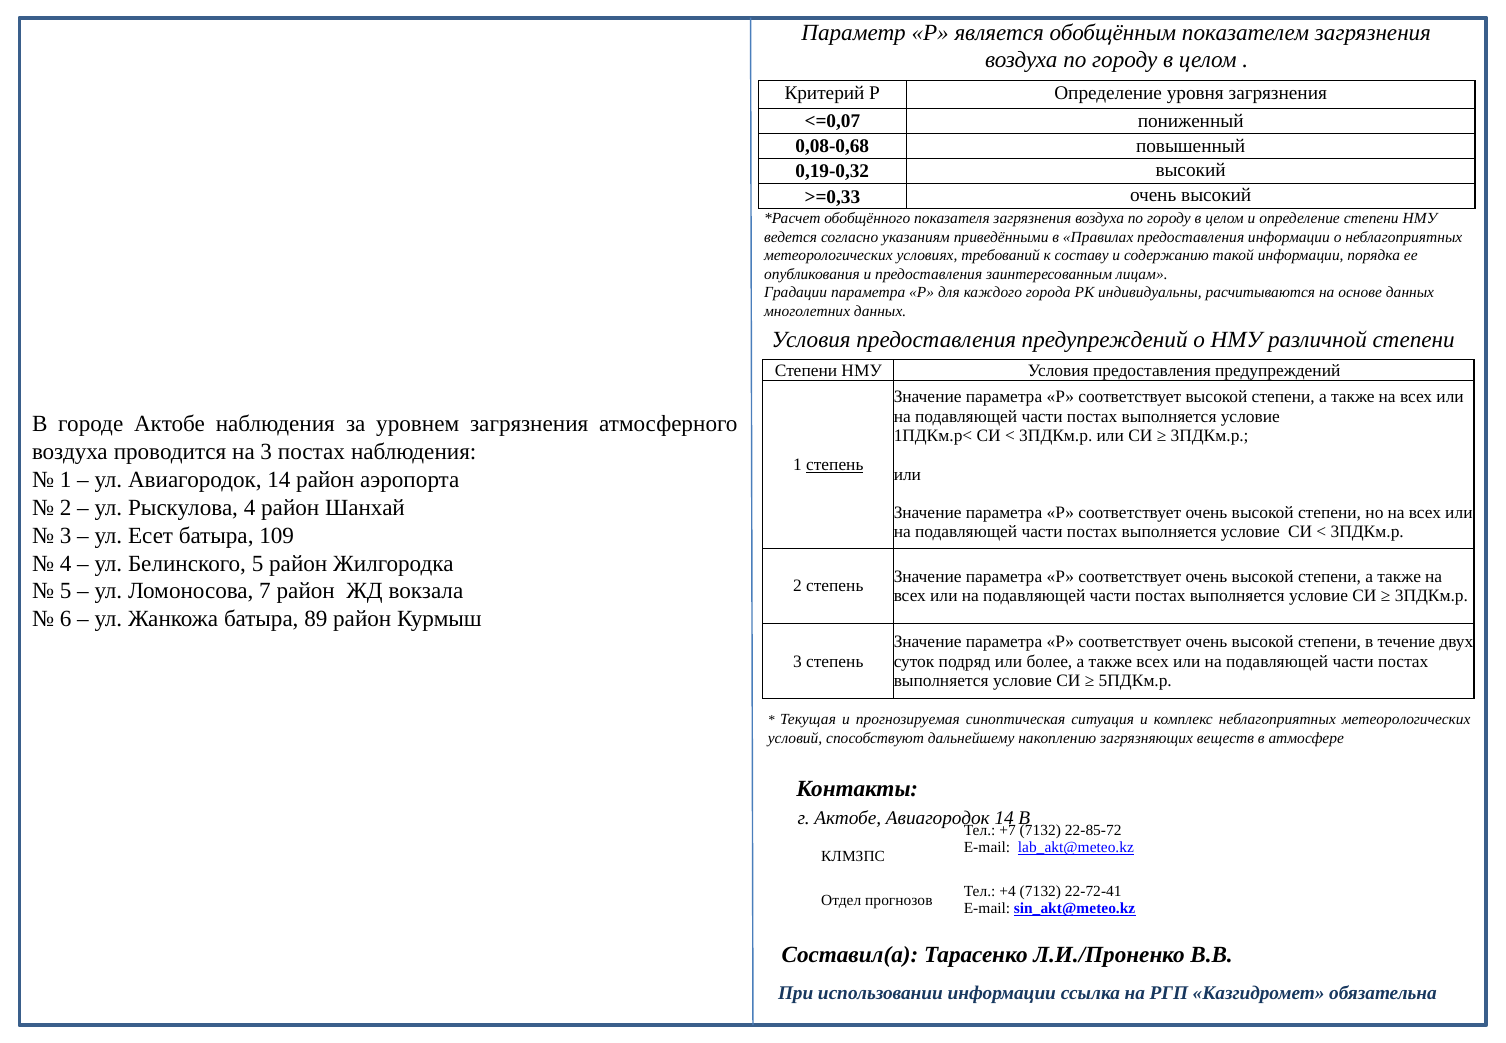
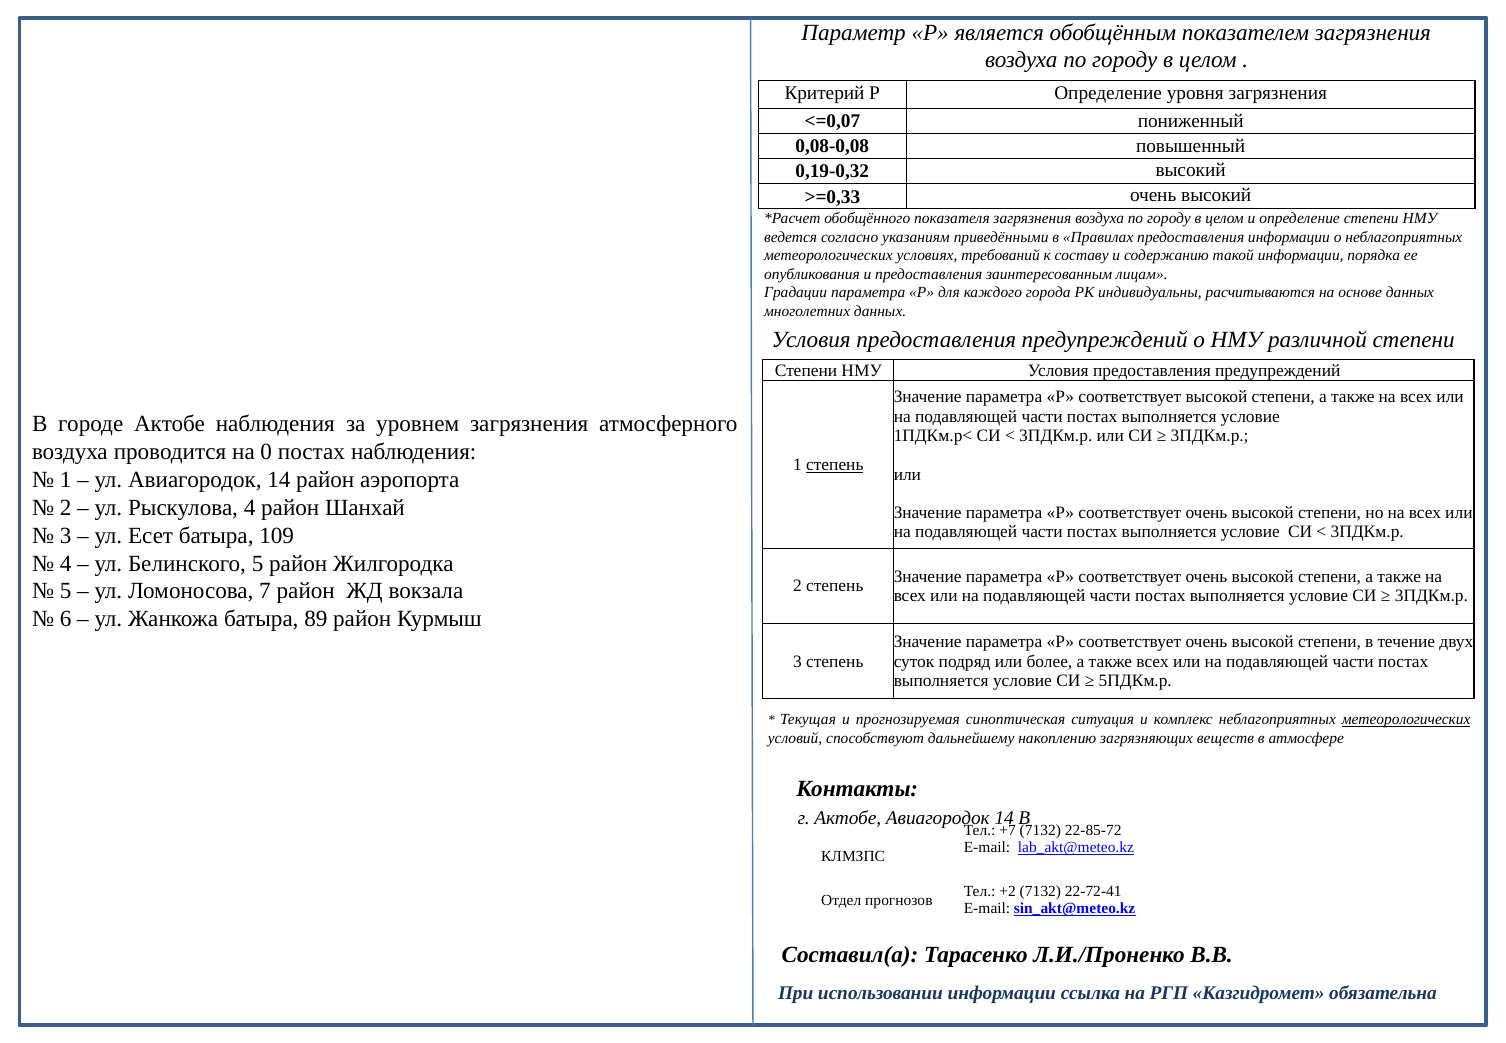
0,08-0,68: 0,08-0,68 -> 0,08-0,08
на 3: 3 -> 0
метеорологических at (1406, 719) underline: none -> present
+4: +4 -> +2
